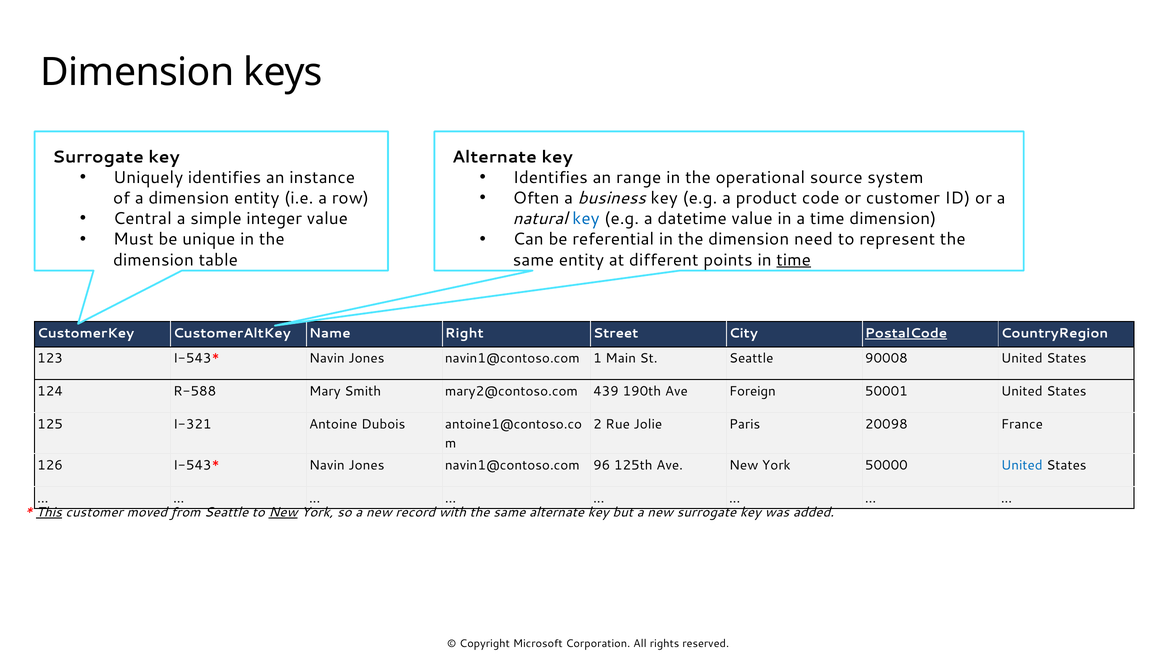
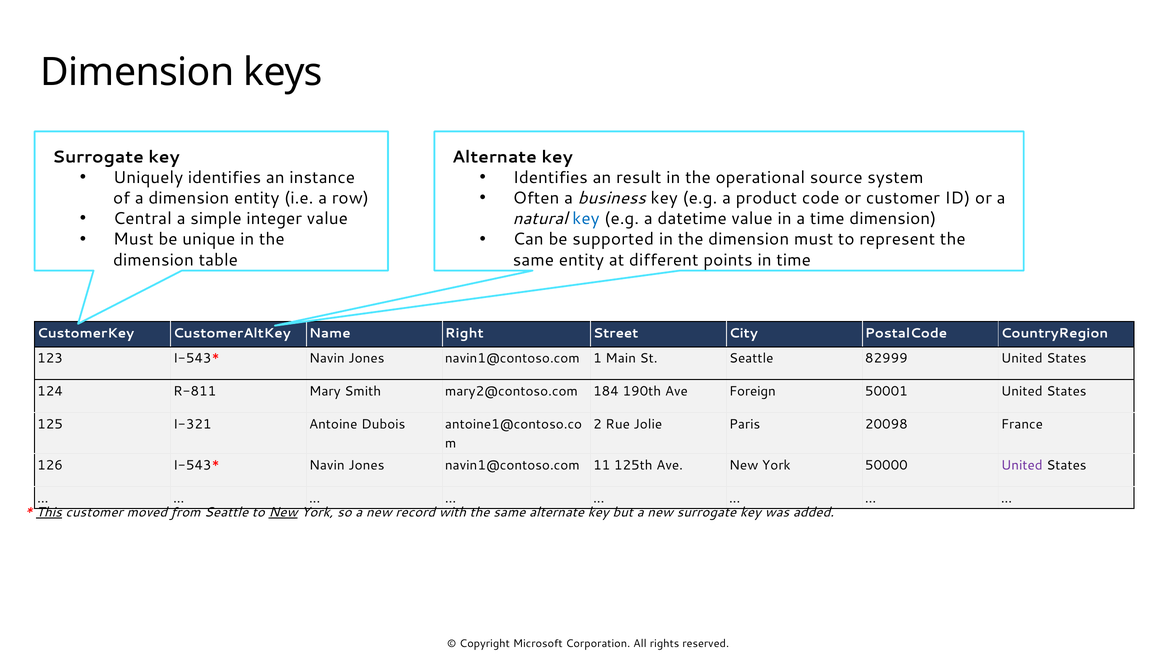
range: range -> result
referential: referential -> supported
dimension need: need -> must
time at (794, 260) underline: present -> none
PostalCode underline: present -> none
90008: 90008 -> 82999
R-588: R-588 -> R-811
439: 439 -> 184
96: 96 -> 11
United at (1022, 466) colour: blue -> purple
